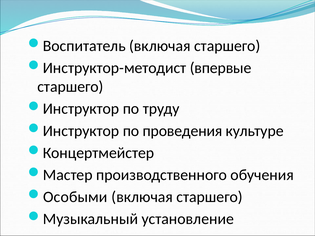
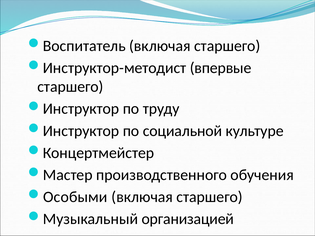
проведения: проведения -> социальной
установление: установление -> организацией
